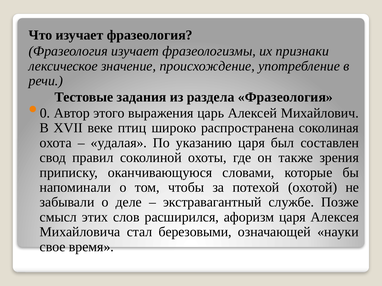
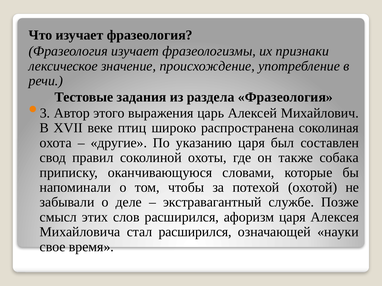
0: 0 -> 3
удалая: удалая -> другие
зрения: зрения -> собака
стал березовыми: березовыми -> расширился
